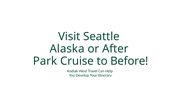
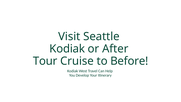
Alaska at (67, 49): Alaska -> Kodiak
Park: Park -> Tour
